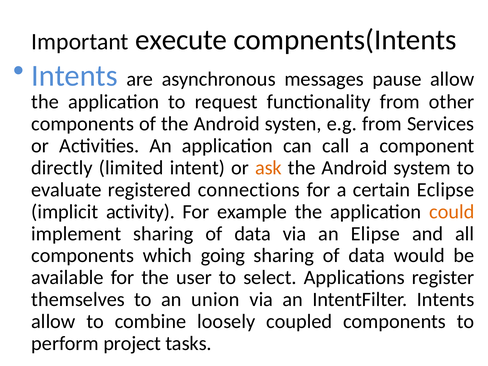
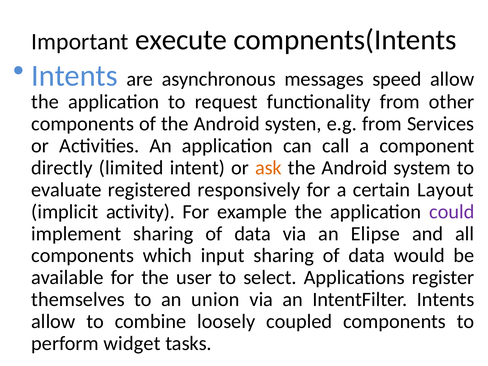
pause: pause -> speed
connections: connections -> responsively
Eclipse: Eclipse -> Layout
could colour: orange -> purple
going: going -> input
project: project -> widget
